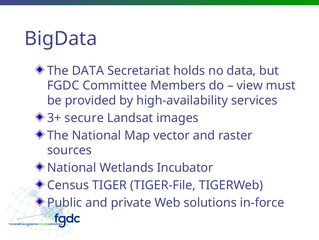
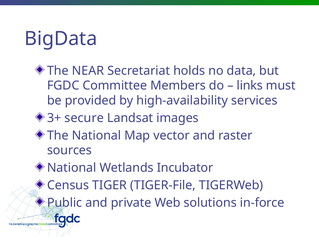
The DATA: DATA -> NEAR
view: view -> links
